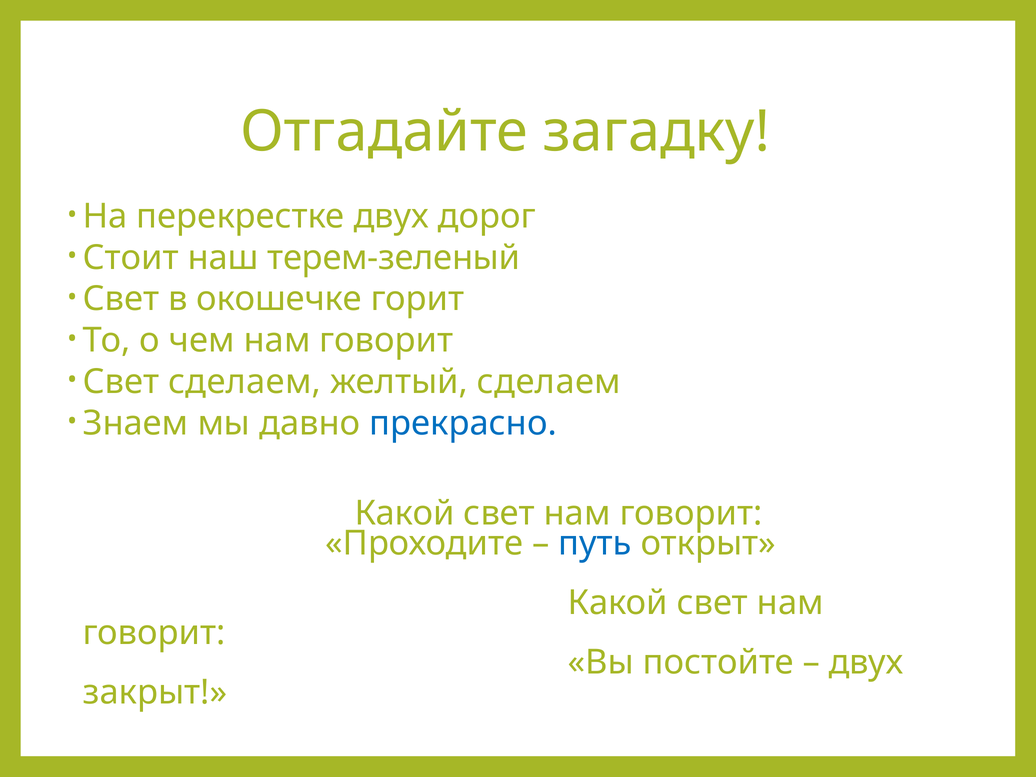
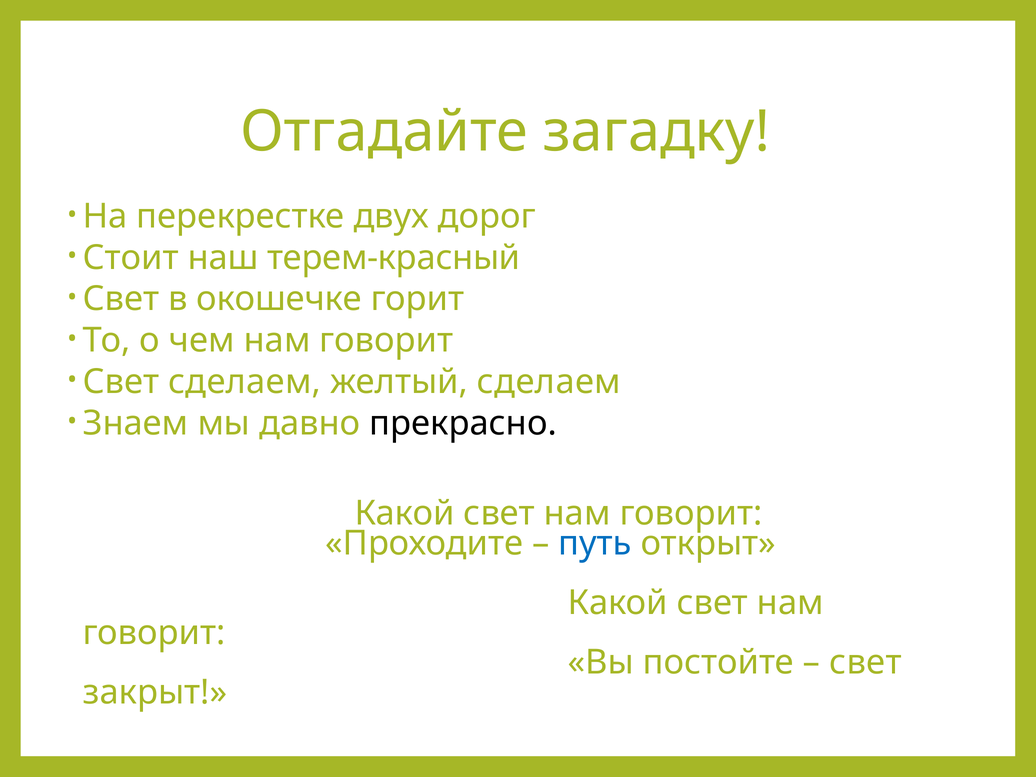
терем-зеленый: терем-зеленый -> терем-красный
прекрасно colour: blue -> black
двух at (866, 663): двух -> свет
